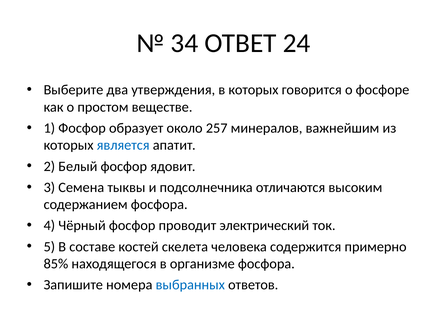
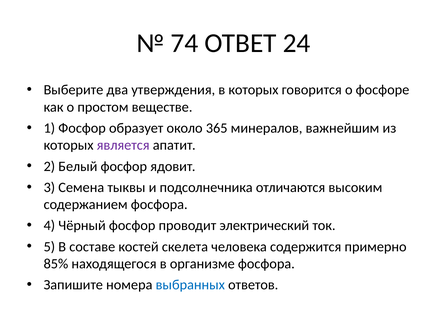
34: 34 -> 74
257: 257 -> 365
является colour: blue -> purple
